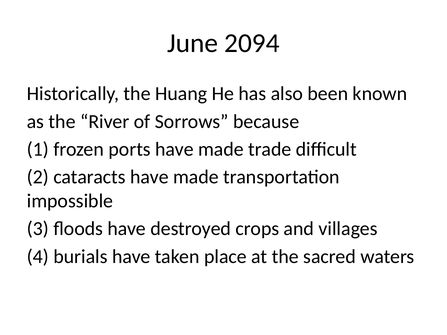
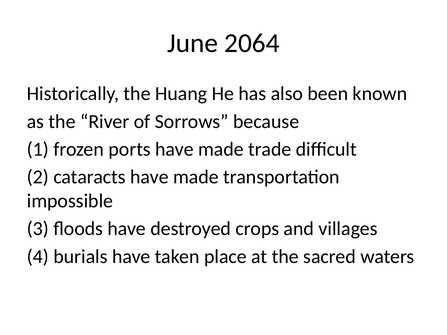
2094: 2094 -> 2064
